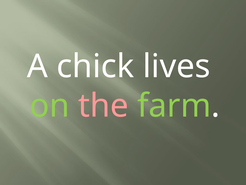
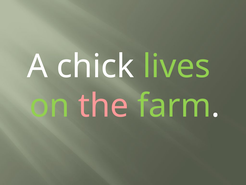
lives colour: white -> light green
